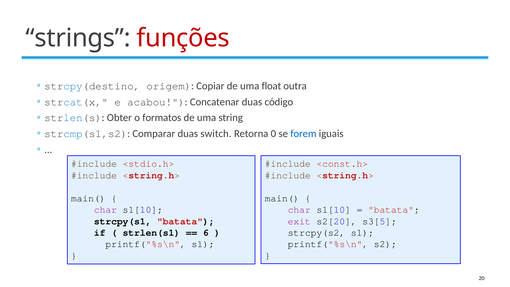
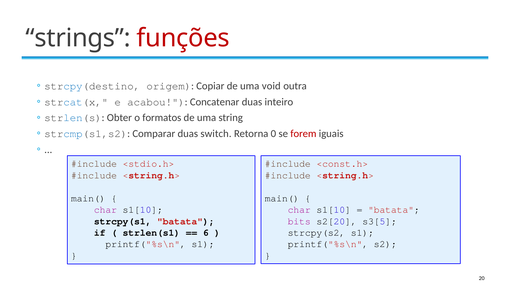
float: float -> void
código: código -> inteiro
forem colour: blue -> red
exit: exit -> bits
